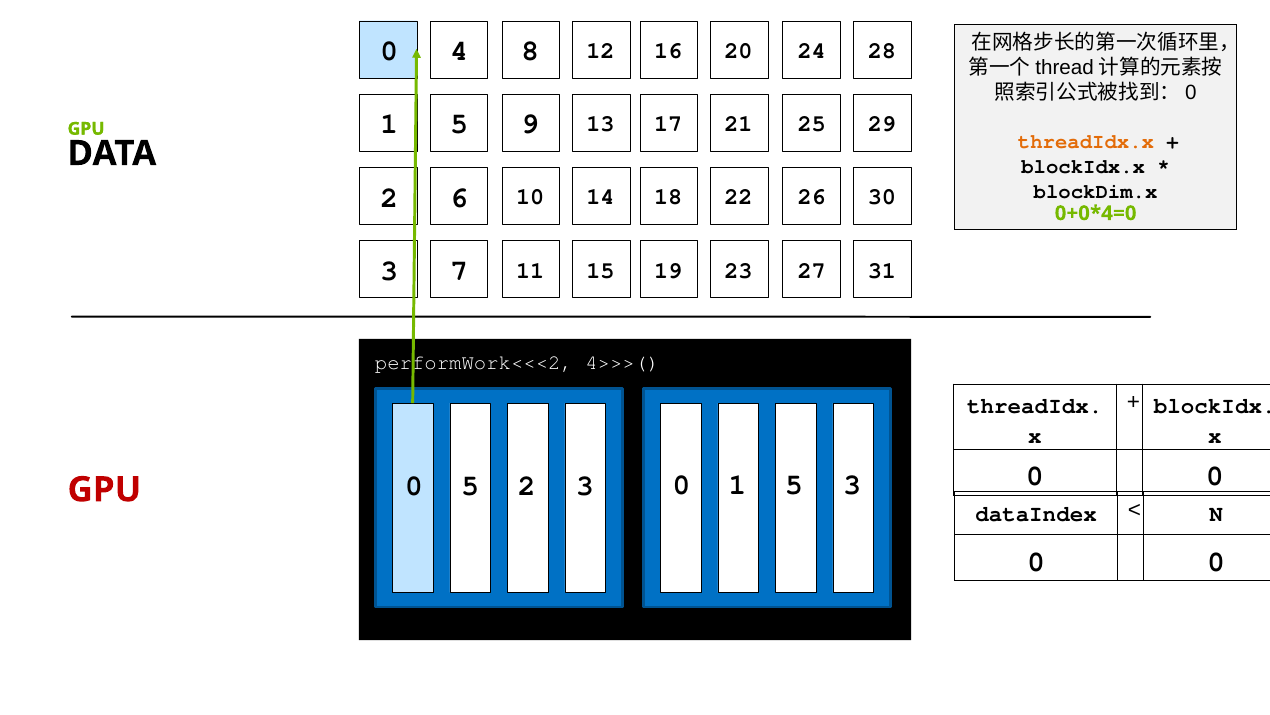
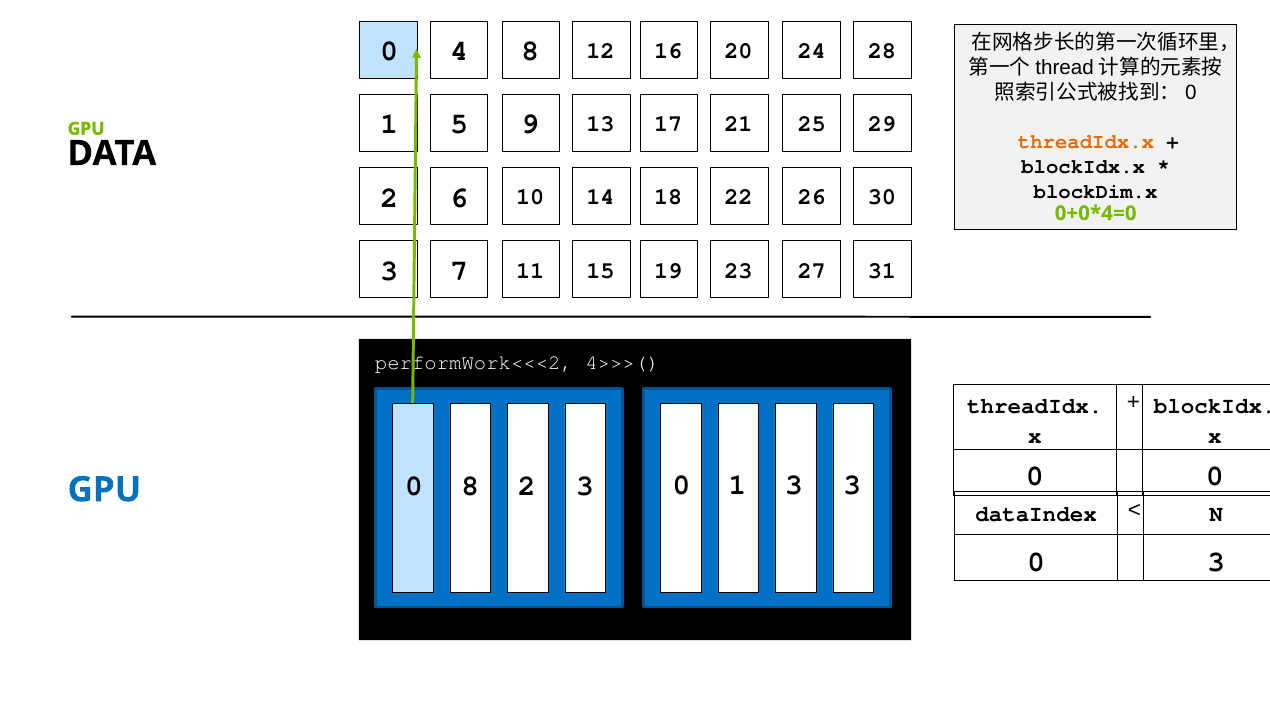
0 5: 5 -> 8
1 5: 5 -> 3
GPU at (104, 489) colour: red -> blue
0 at (1216, 561): 0 -> 3
